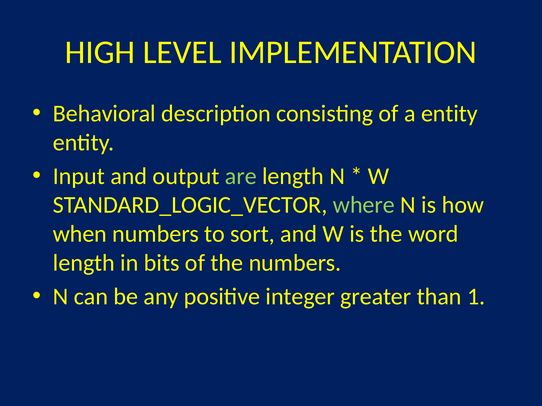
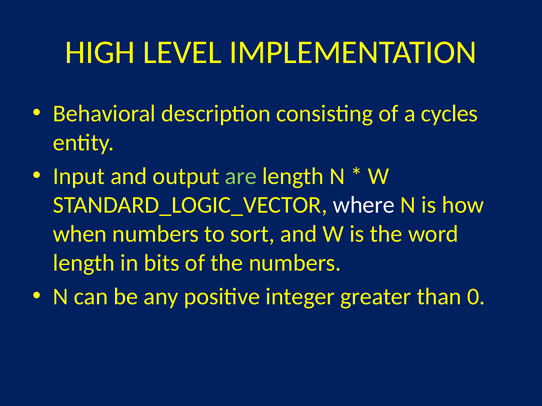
a entity: entity -> cycles
where colour: light green -> white
1: 1 -> 0
